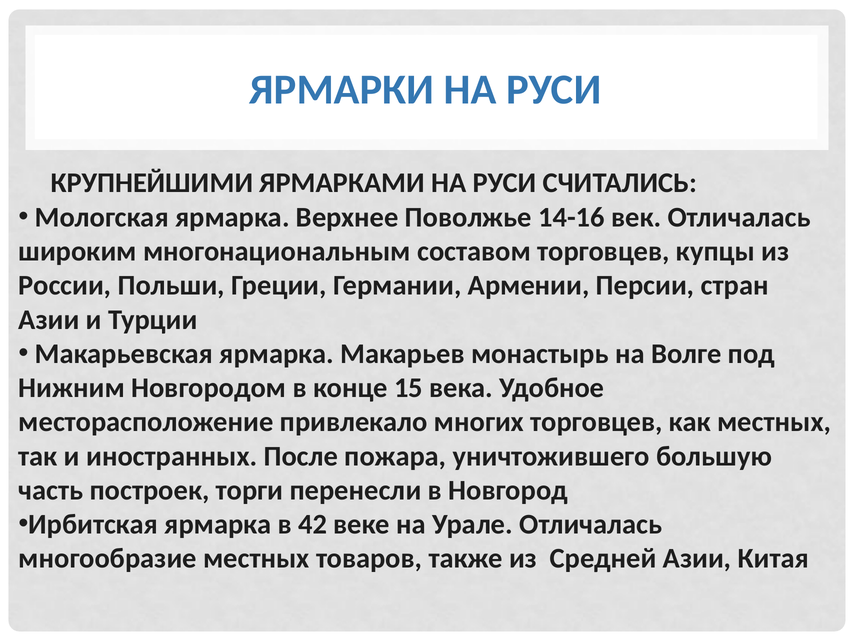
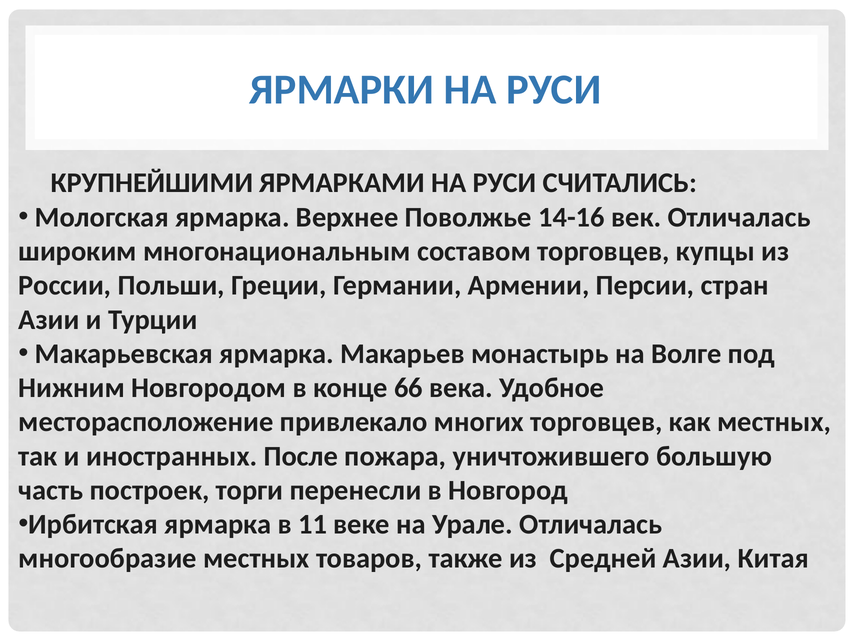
15: 15 -> 66
42: 42 -> 11
